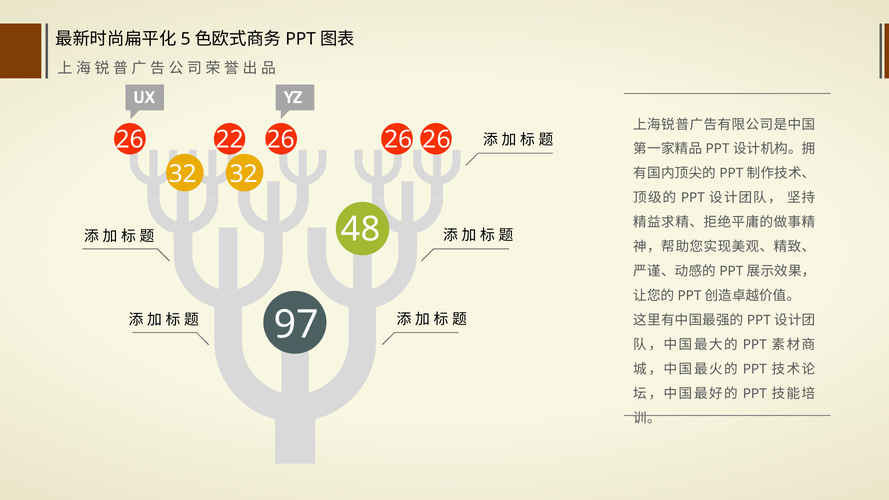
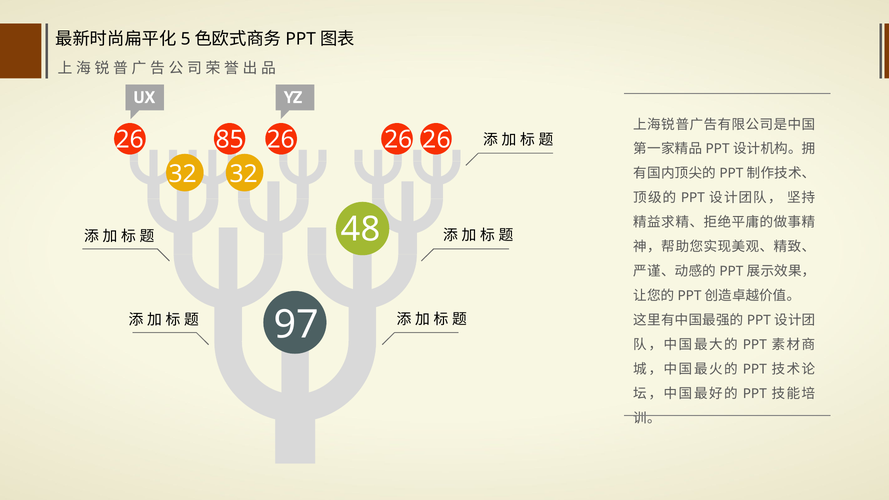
22: 22 -> 85
